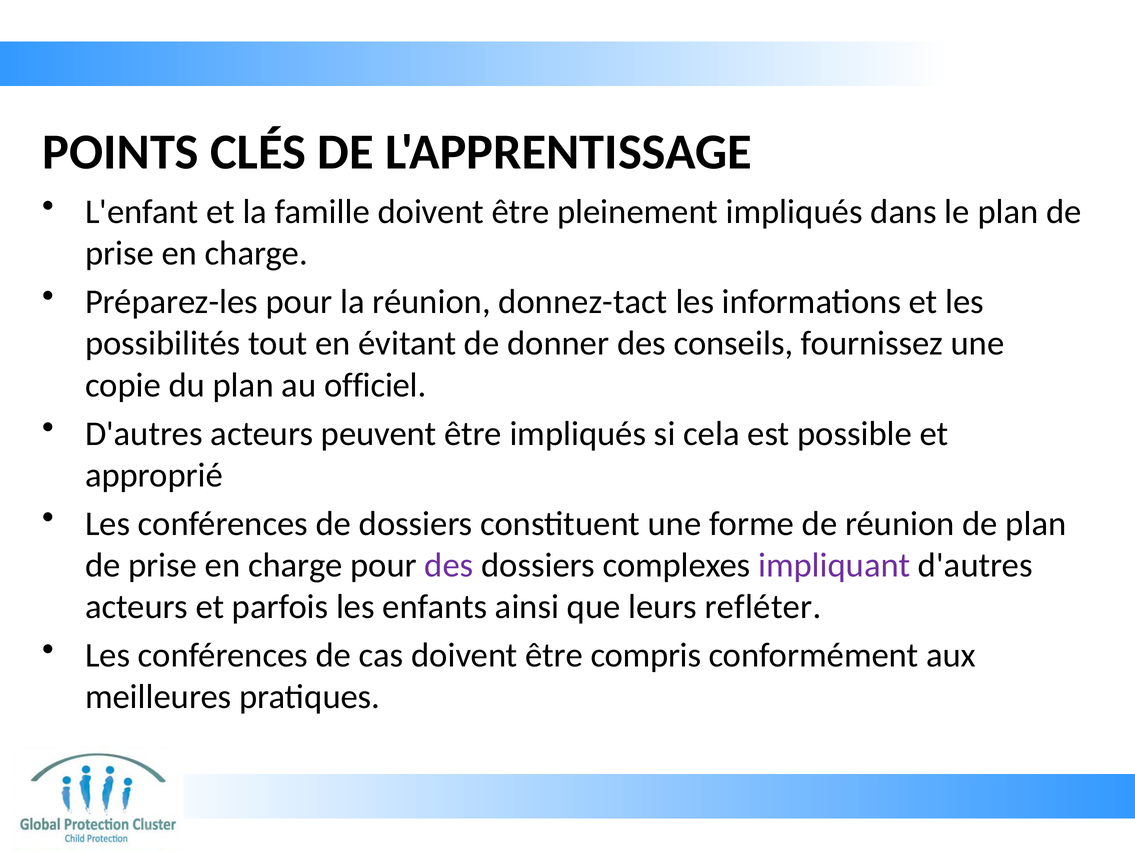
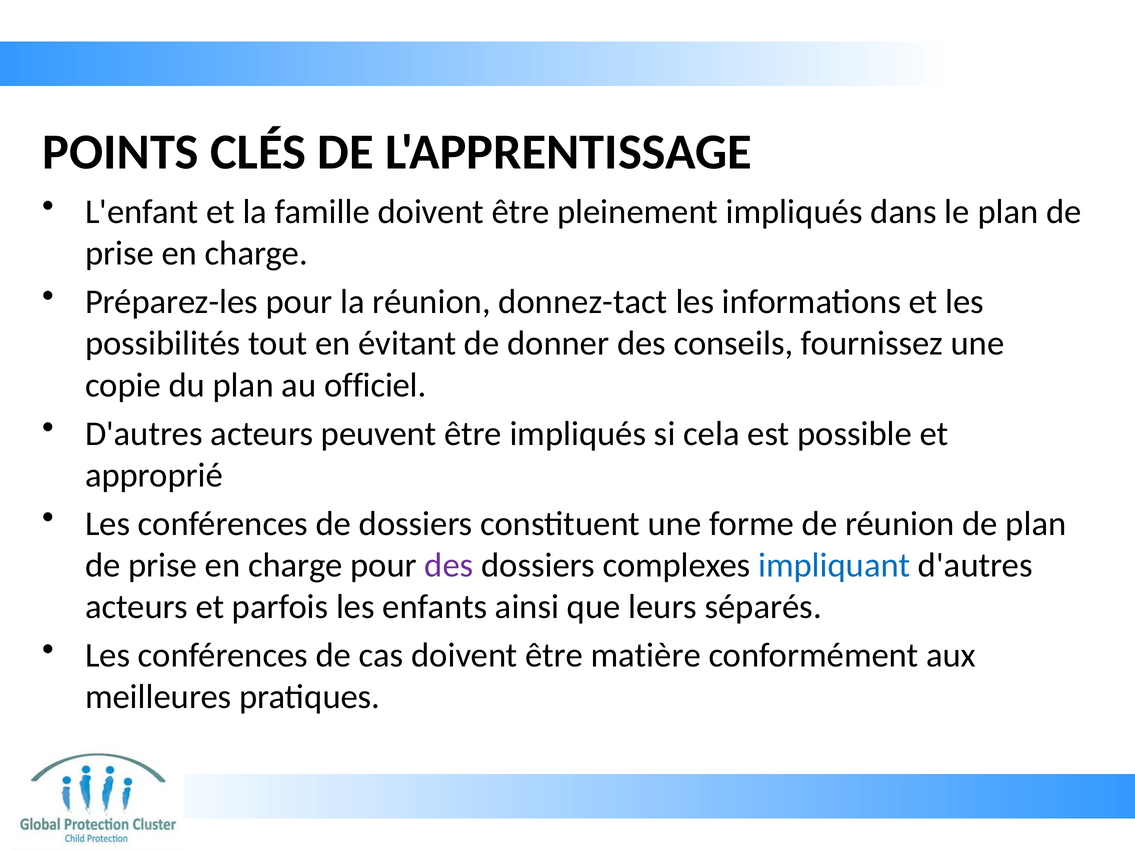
impliquant colour: purple -> blue
refléter: refléter -> séparés
compris: compris -> matière
